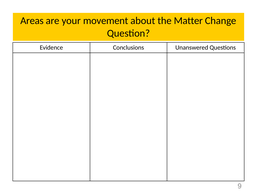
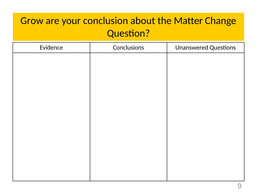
Areas: Areas -> Grow
movement: movement -> conclusion
